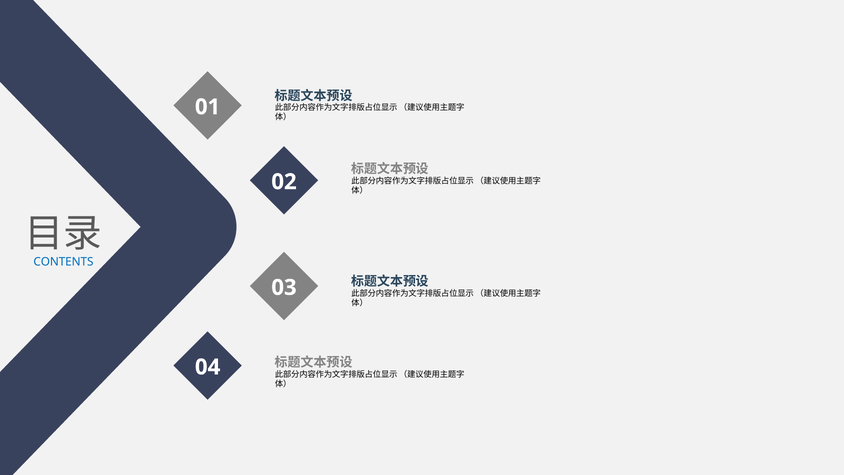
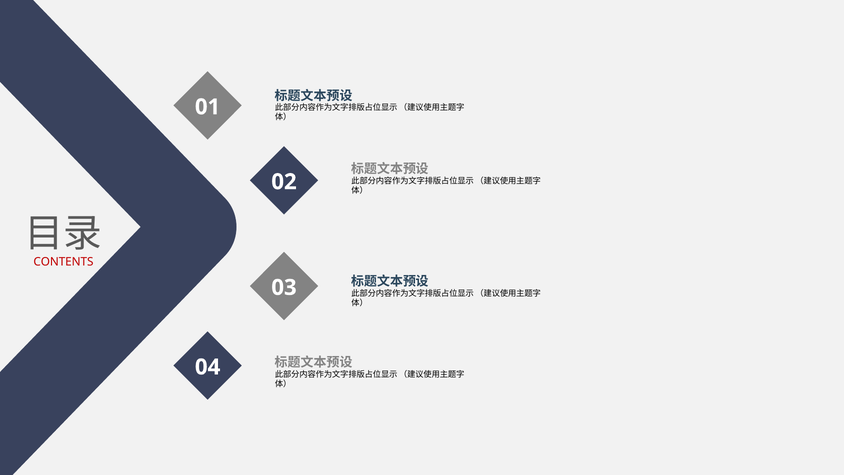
CONTENTS colour: blue -> red
